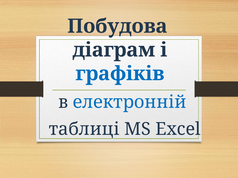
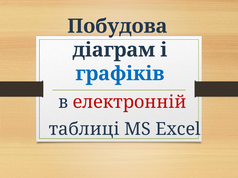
електронній colour: blue -> red
